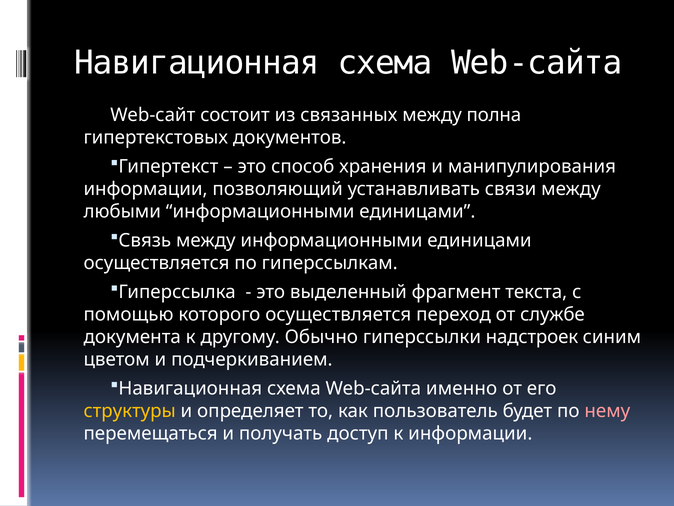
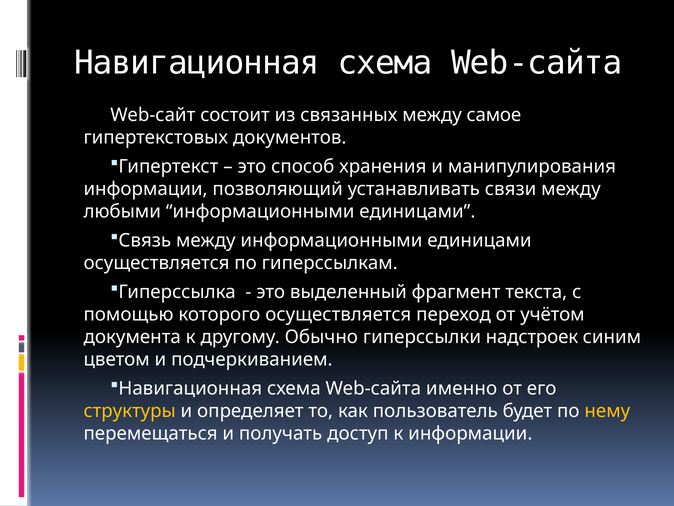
полна: полна -> самое
службе: службе -> учётом
нему colour: pink -> yellow
